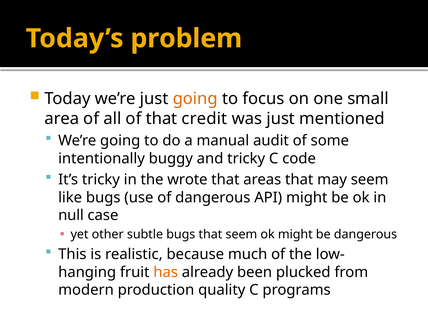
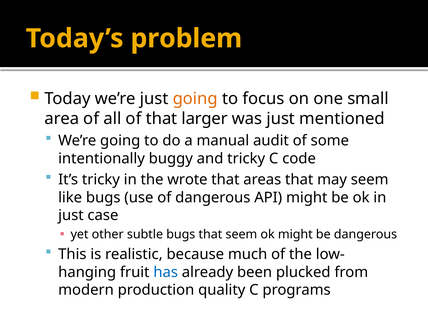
credit: credit -> larger
null at (71, 215): null -> just
has colour: orange -> blue
